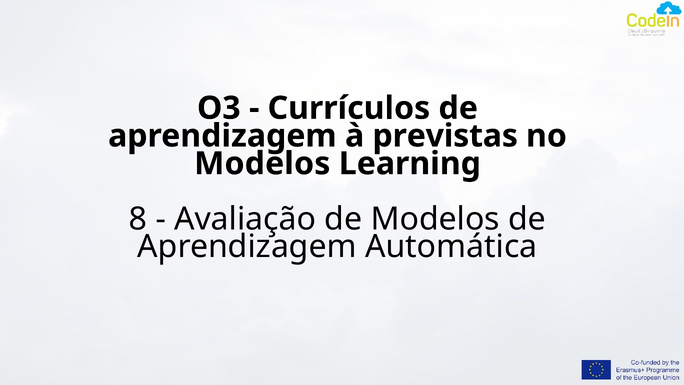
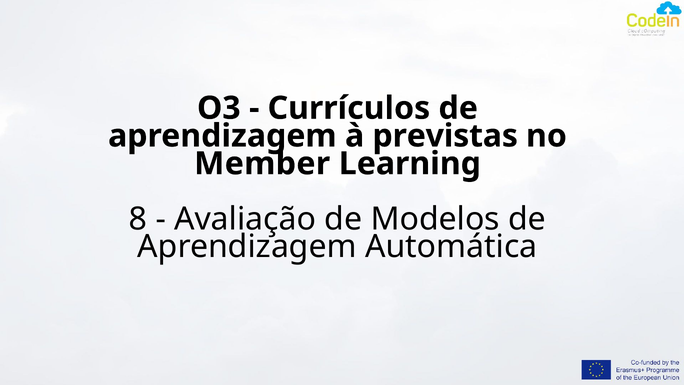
Modelos at (262, 164): Modelos -> Member
